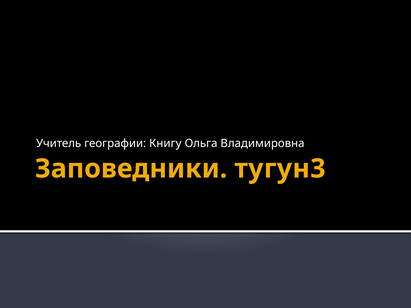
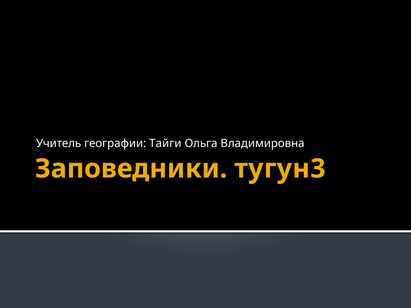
Книгу: Книгу -> Тайги
